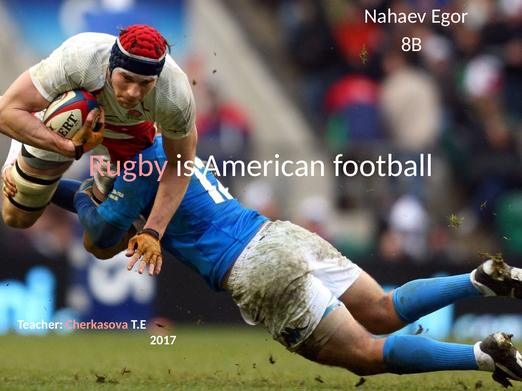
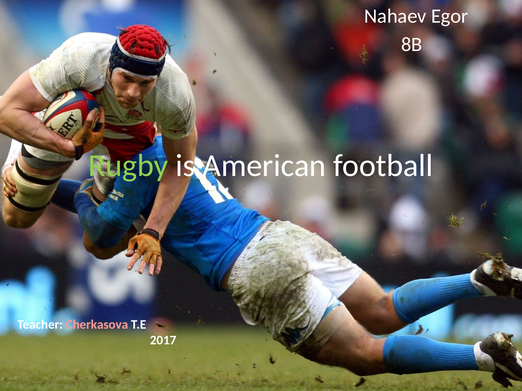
Rugby colour: pink -> light green
